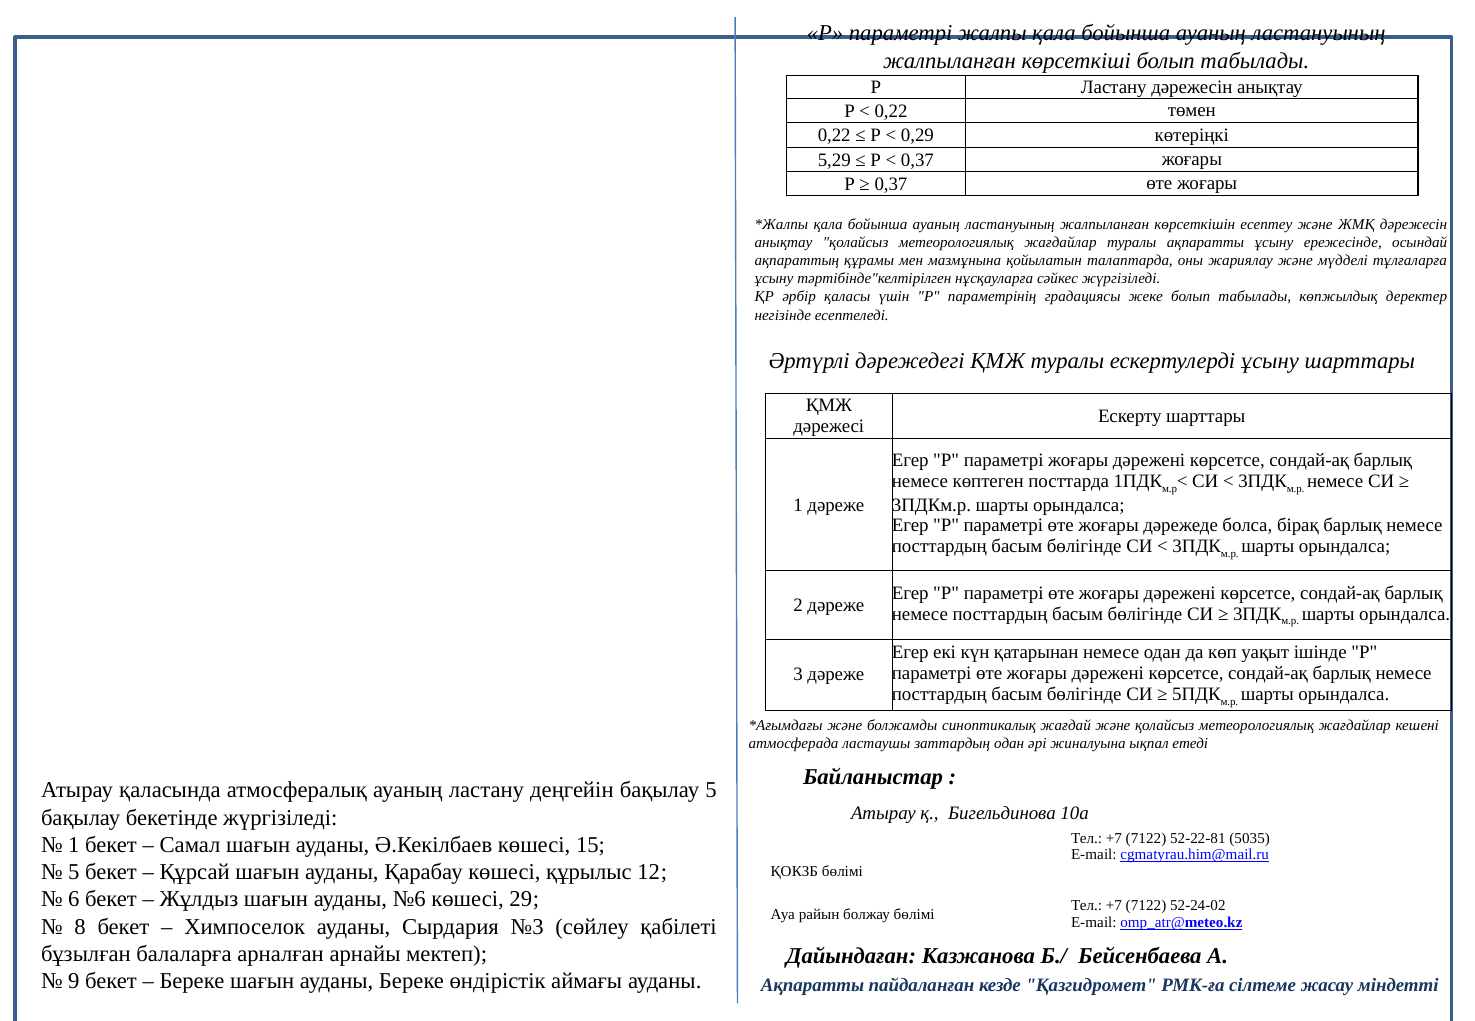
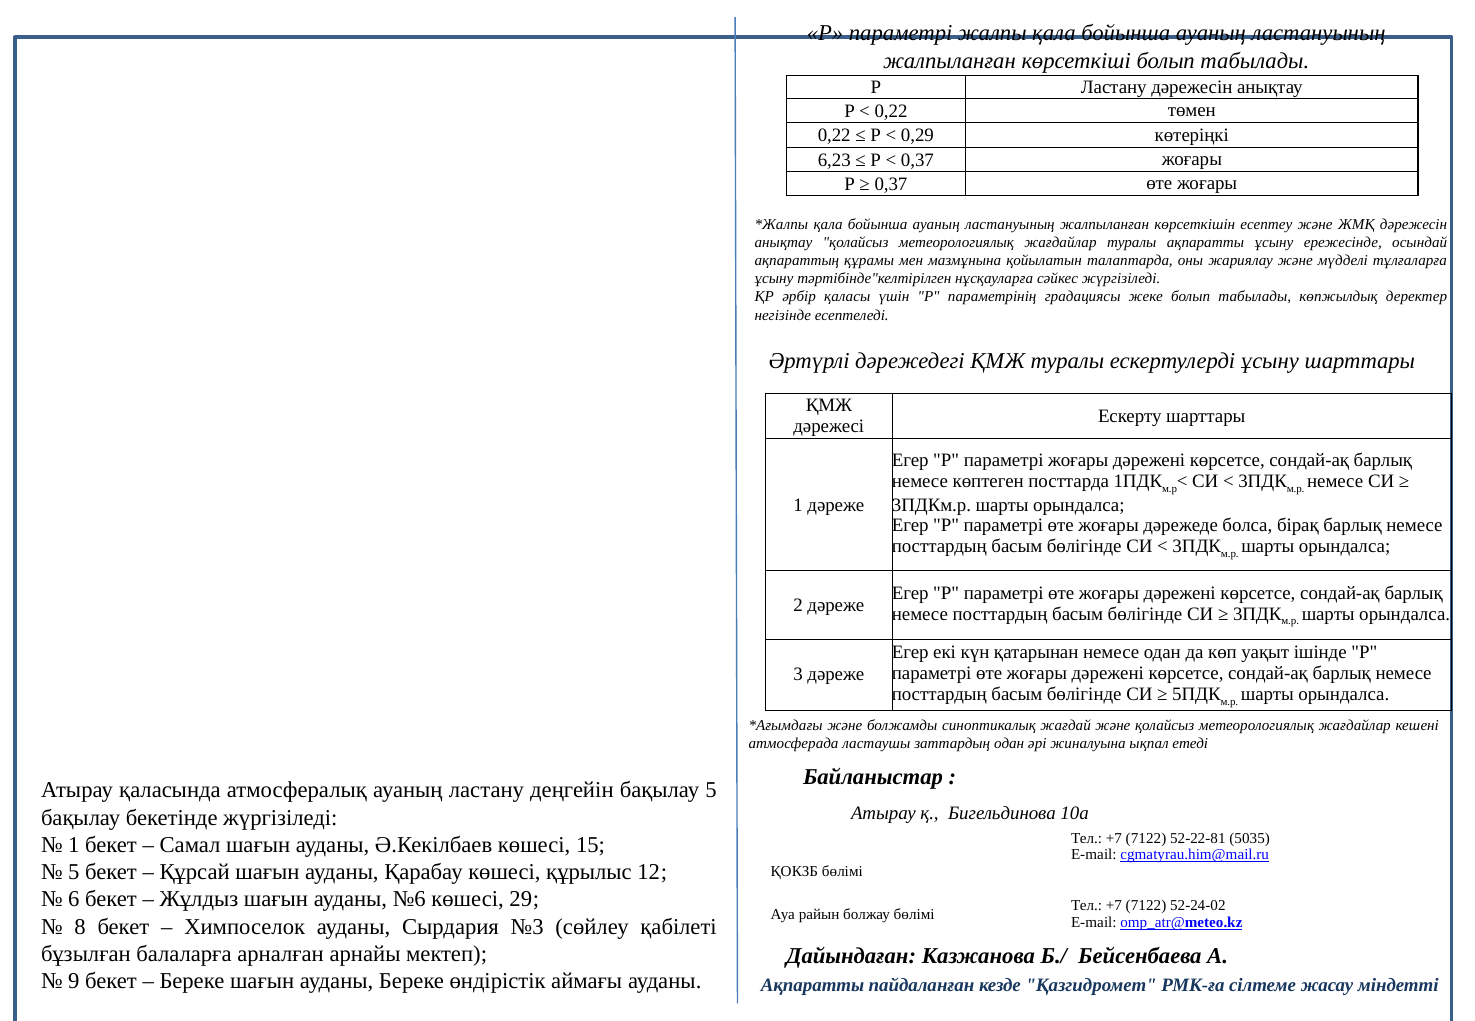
5,29: 5,29 -> 6,23
